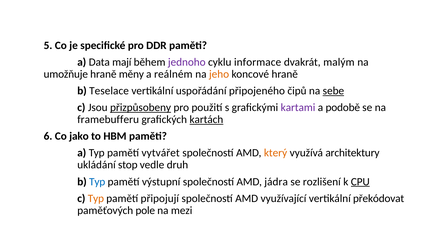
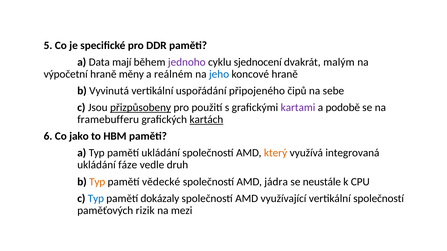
informace: informace -> sjednocení
umožňuje: umožňuje -> výpočetní
jeho colour: orange -> blue
Teselace: Teselace -> Vyvinutá
sebe underline: present -> none
pamětí vytvářet: vytvářet -> ukládání
architektury: architektury -> integrovaná
stop: stop -> fáze
Typ at (97, 182) colour: blue -> orange
výstupní: výstupní -> vědecké
rozlišení: rozlišení -> neustále
CPU underline: present -> none
Typ at (96, 199) colour: orange -> blue
připojují: připojují -> dokázaly
vertikální překódovat: překódovat -> společností
pole: pole -> rizik
